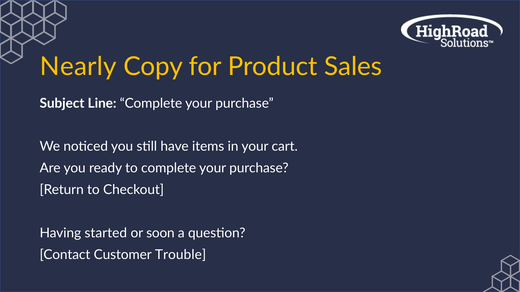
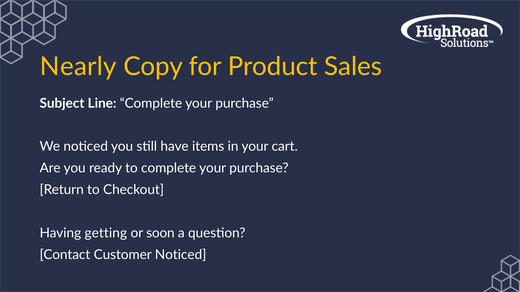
started: started -> getting
Customer Trouble: Trouble -> Noticed
